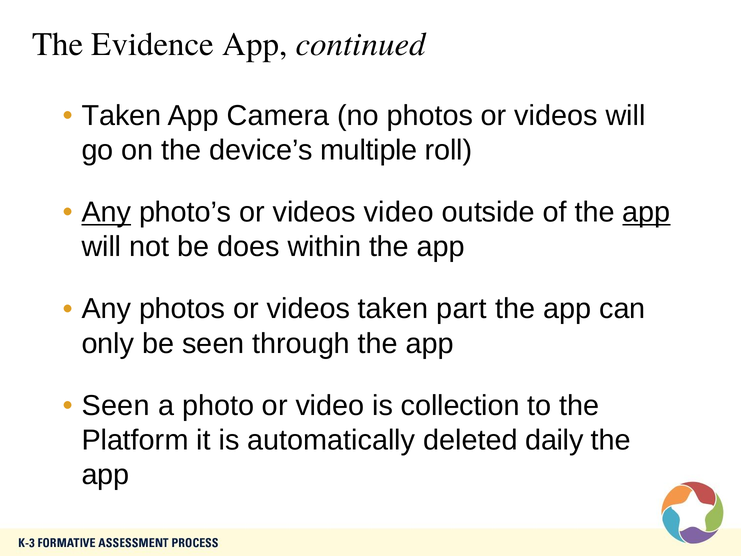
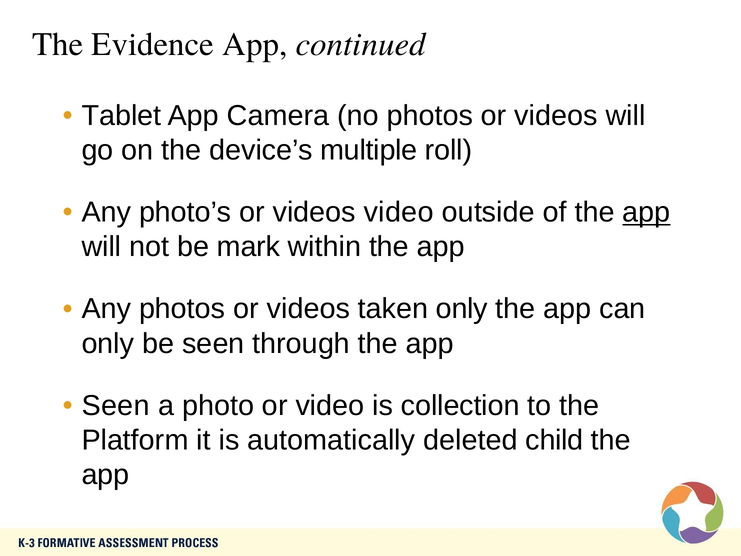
Taken at (121, 116): Taken -> Tablet
Any at (106, 212) underline: present -> none
does: does -> mark
taken part: part -> only
daily: daily -> child
